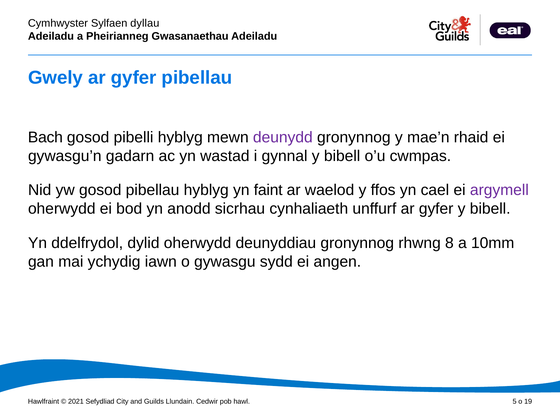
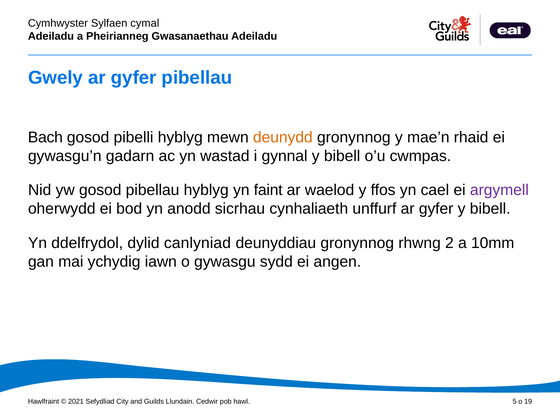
dyllau: dyllau -> cymal
deunydd colour: purple -> orange
dylid oherwydd: oherwydd -> canlyniad
8: 8 -> 2
